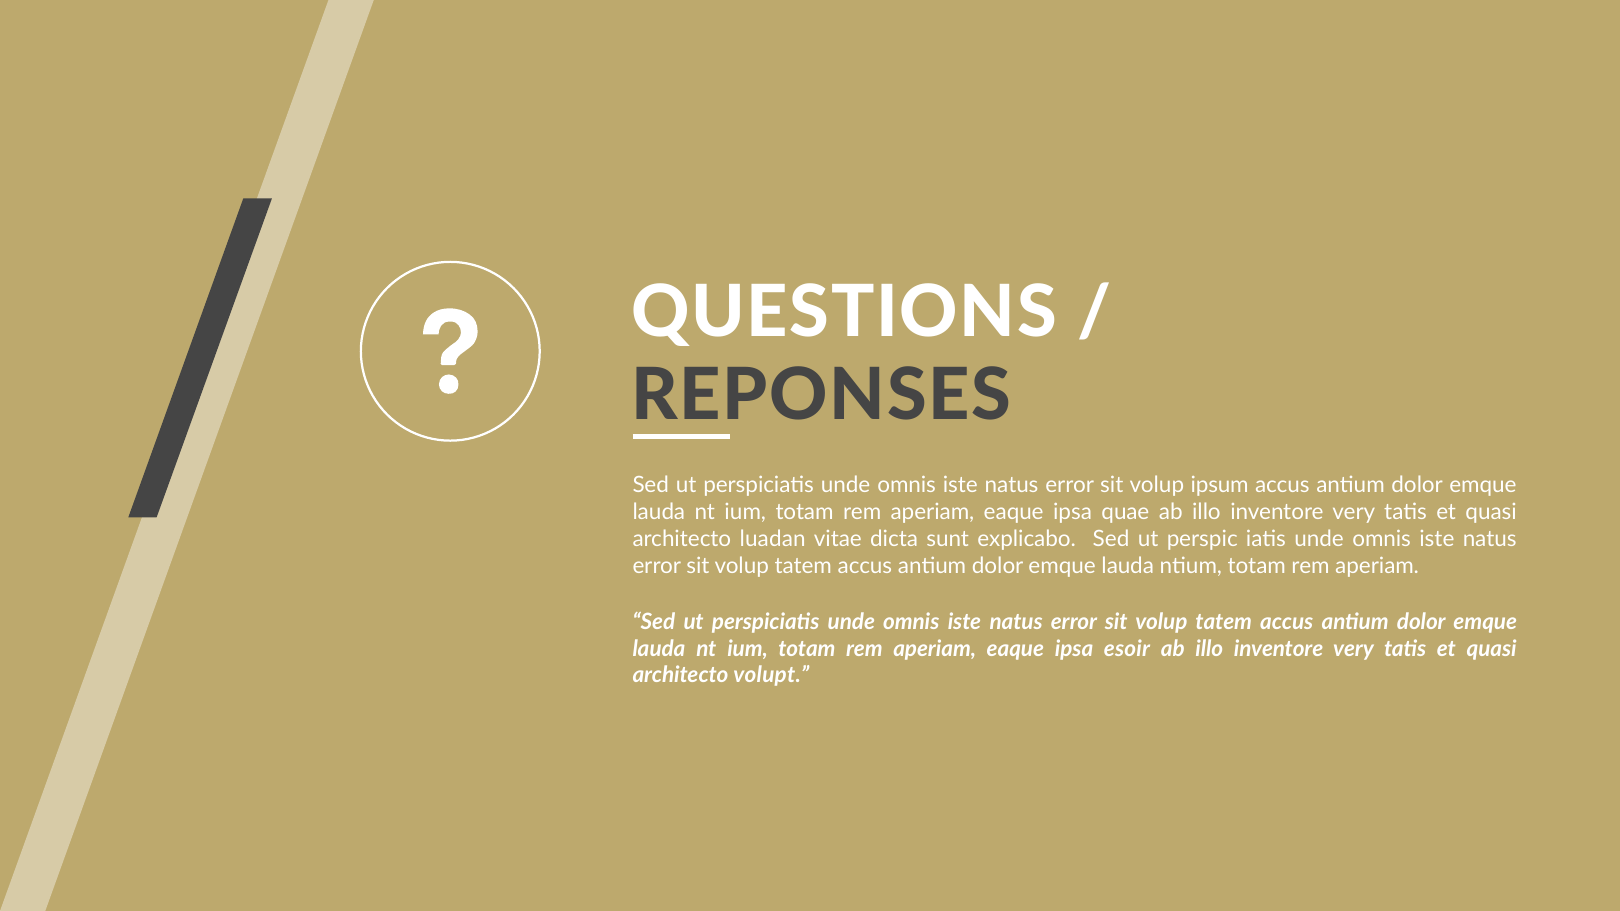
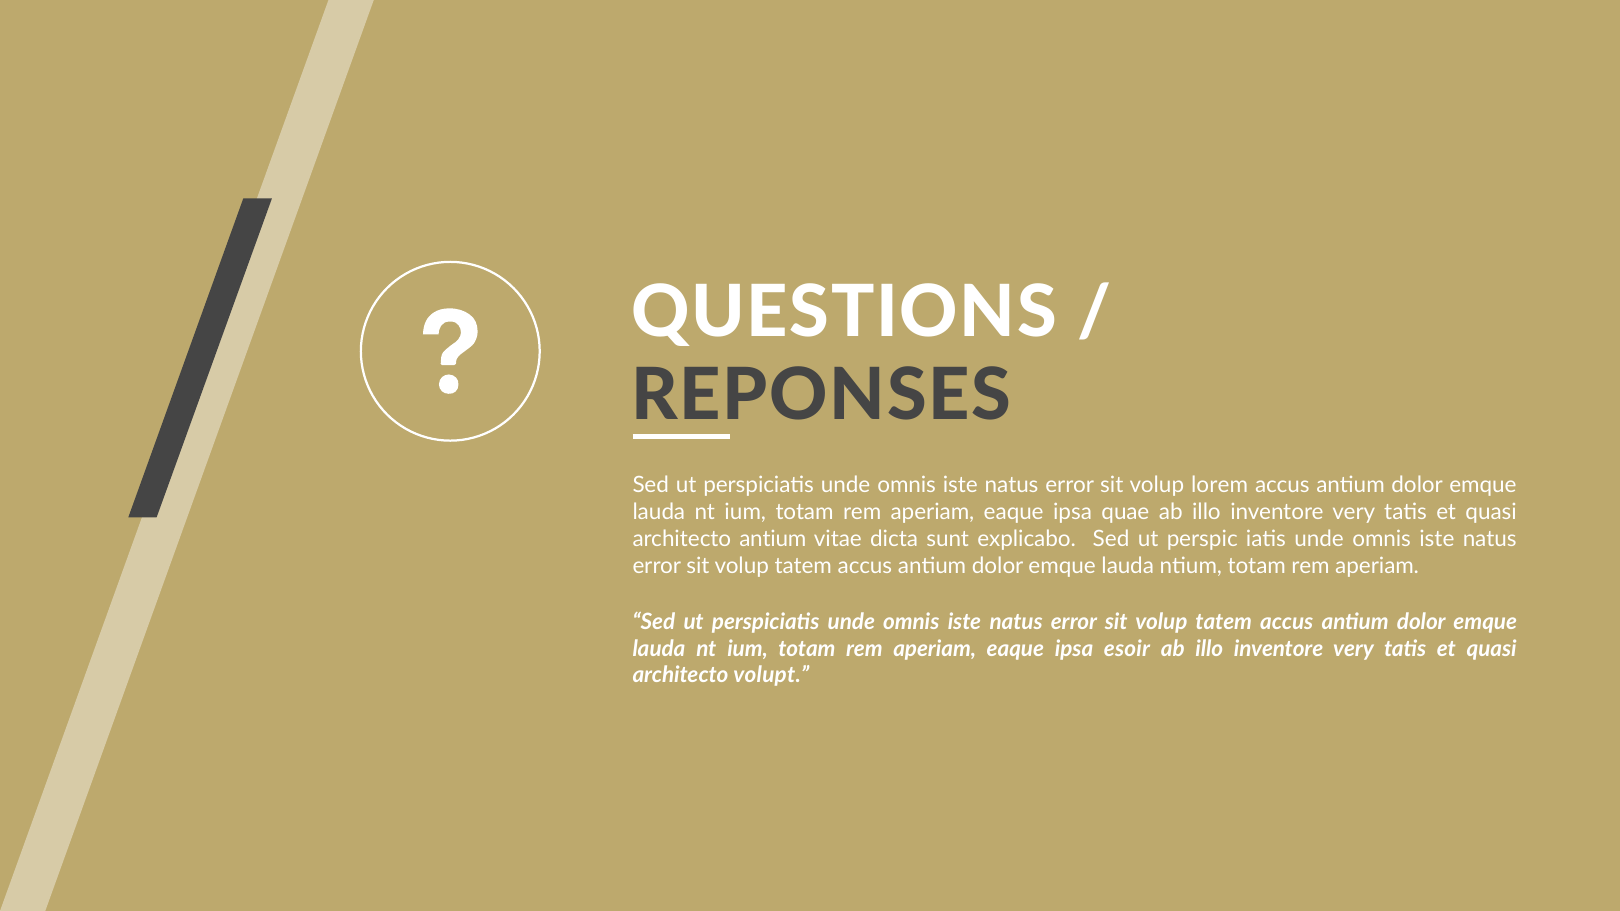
ipsum: ipsum -> lorem
architecto luadan: luadan -> antium
